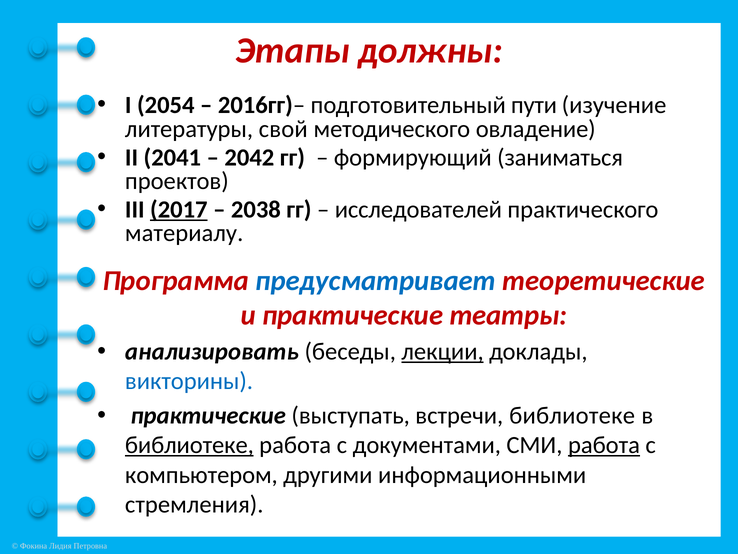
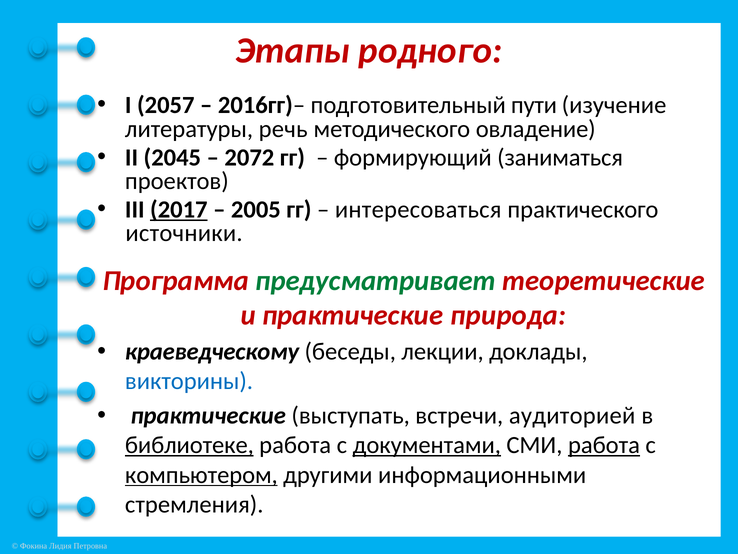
должны: должны -> родного
2054: 2054 -> 2057
свой: свой -> речь
2041: 2041 -> 2045
2042: 2042 -> 2072
2038: 2038 -> 2005
исследователей: исследователей -> интересоваться
материалу: материалу -> источники
предусматривает colour: blue -> green
театры: театры -> природа
анализировать: анализировать -> краеведческому
лекции underline: present -> none
встречи библиотеке: библиотеке -> аудиторией
документами underline: none -> present
компьютером underline: none -> present
